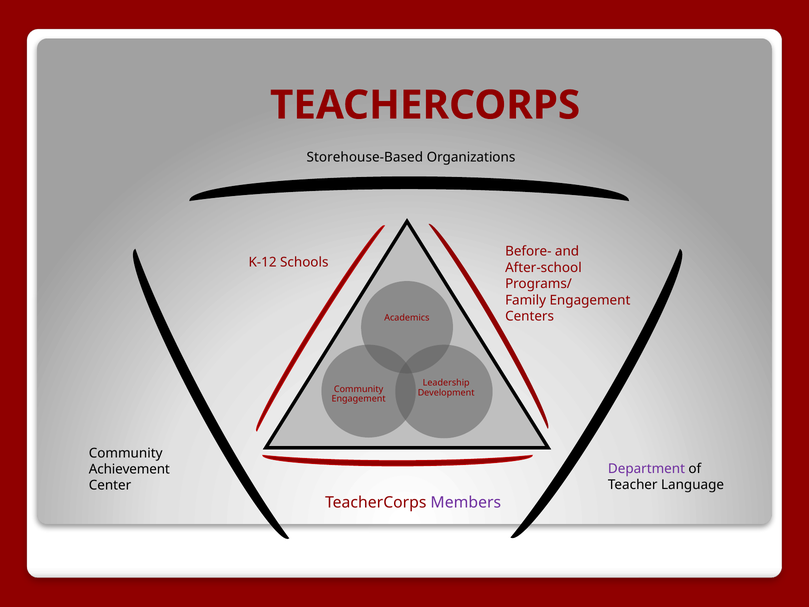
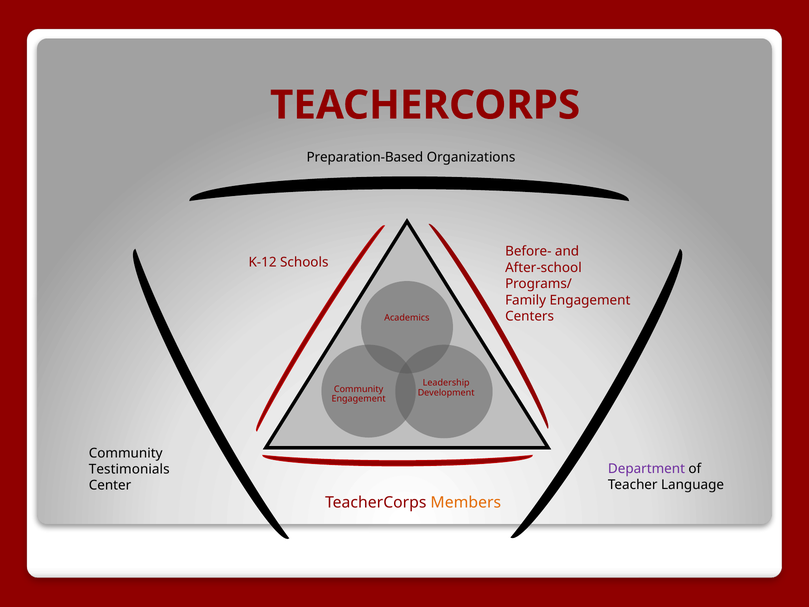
Storehouse-Based: Storehouse-Based -> Preparation-Based
Achievement: Achievement -> Testimonials
Members colour: purple -> orange
